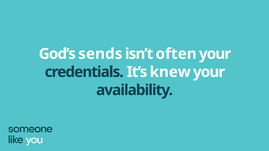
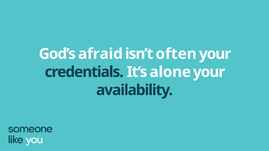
sends: sends -> afraid
knew: knew -> alone
